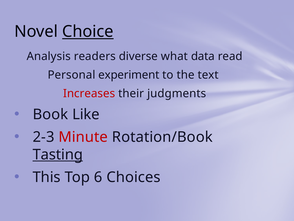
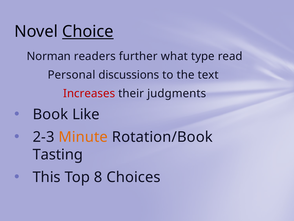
Analysis: Analysis -> Norman
diverse: diverse -> further
data: data -> type
experiment: experiment -> discussions
Minute colour: red -> orange
Tasting underline: present -> none
6: 6 -> 8
